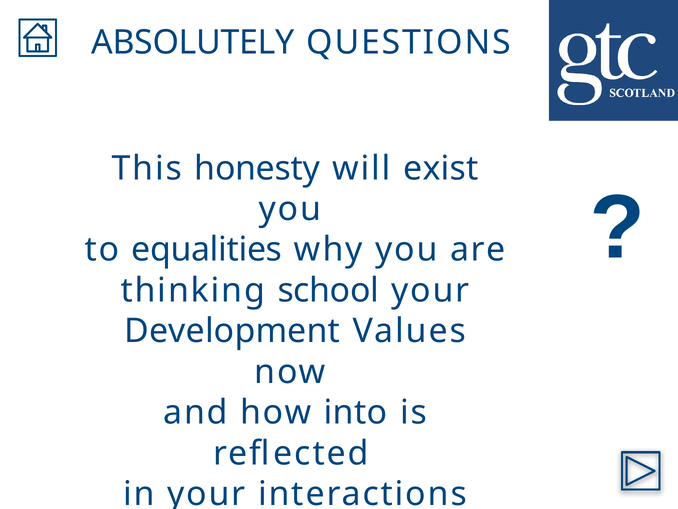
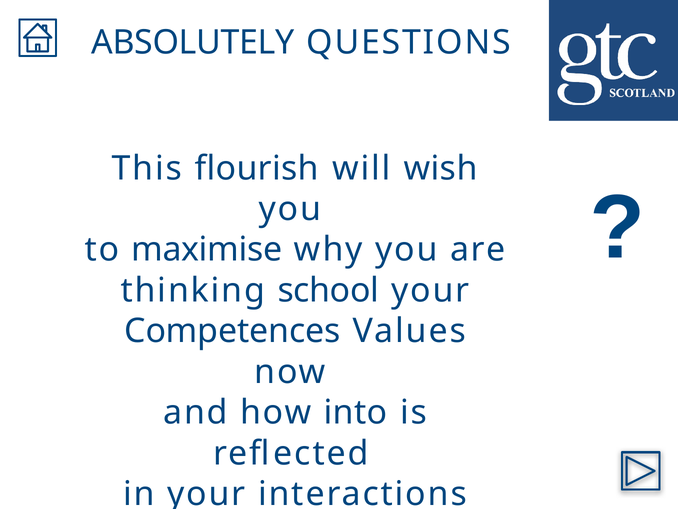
honesty: honesty -> flourish
exist: exist -> wish
equalities: equalities -> maximise
Development: Development -> Competences
